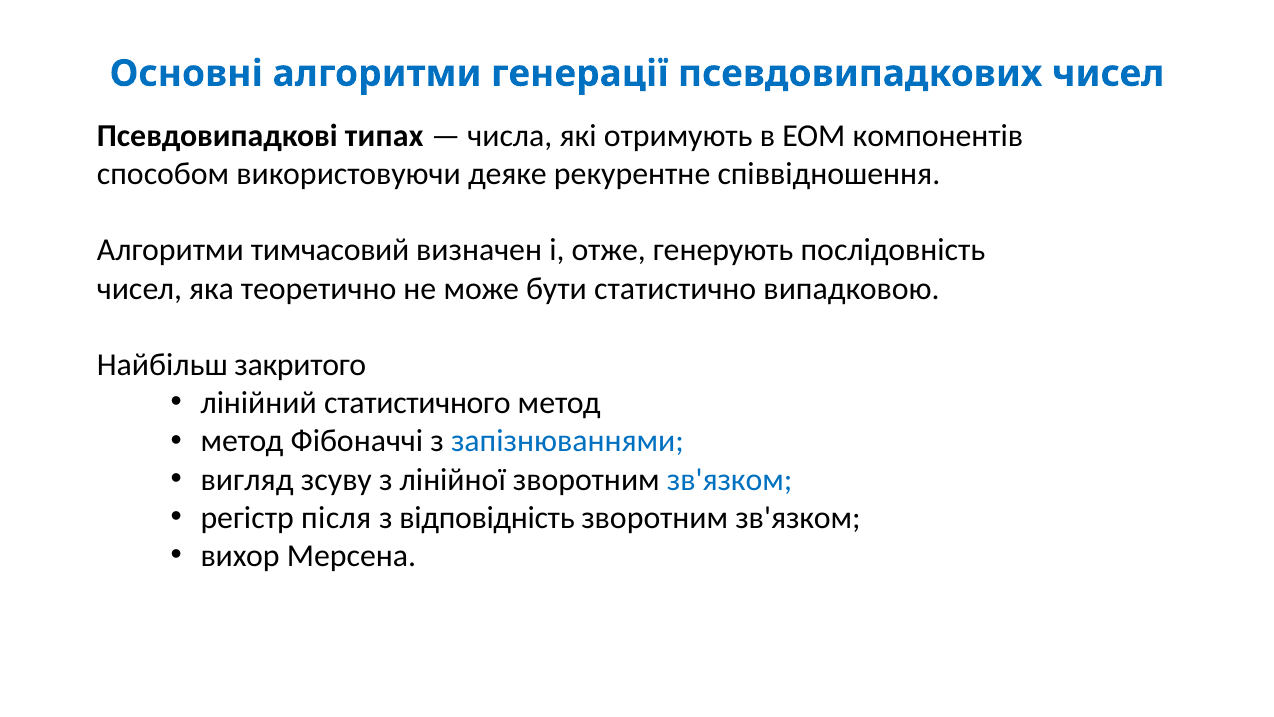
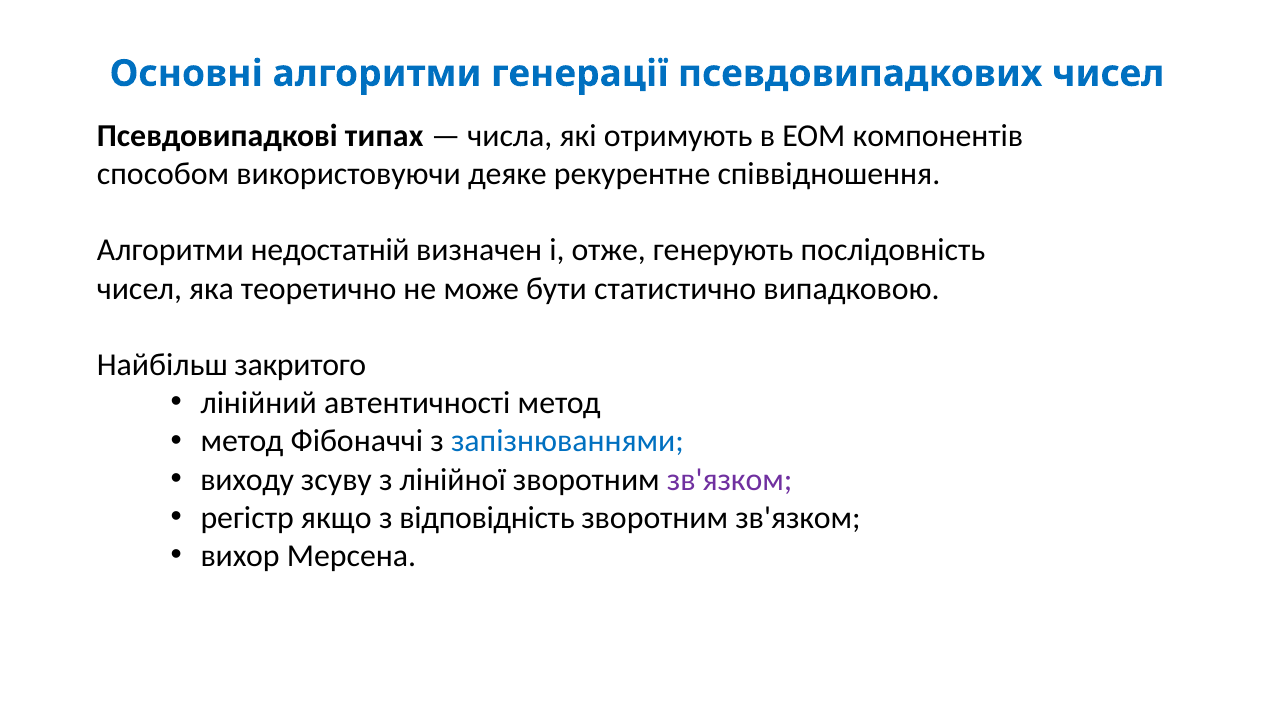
тимчасовий: тимчасовий -> недостатній
статистичного: статистичного -> автентичності
вигляд: вигляд -> виходу
зв'язком at (730, 479) colour: blue -> purple
після: після -> якщо
